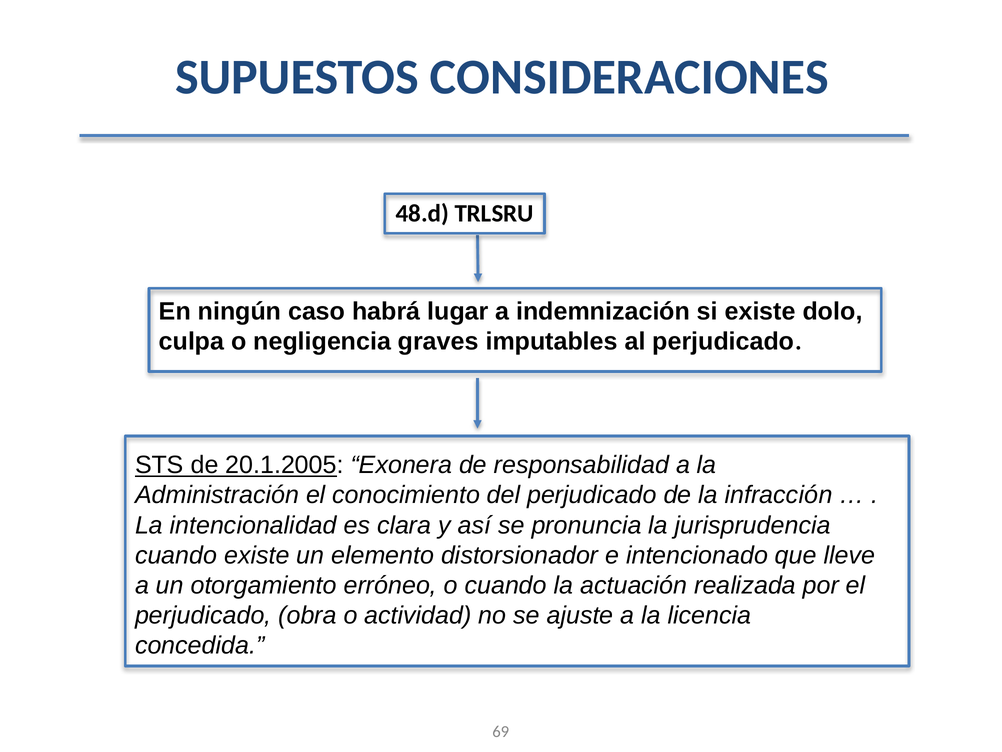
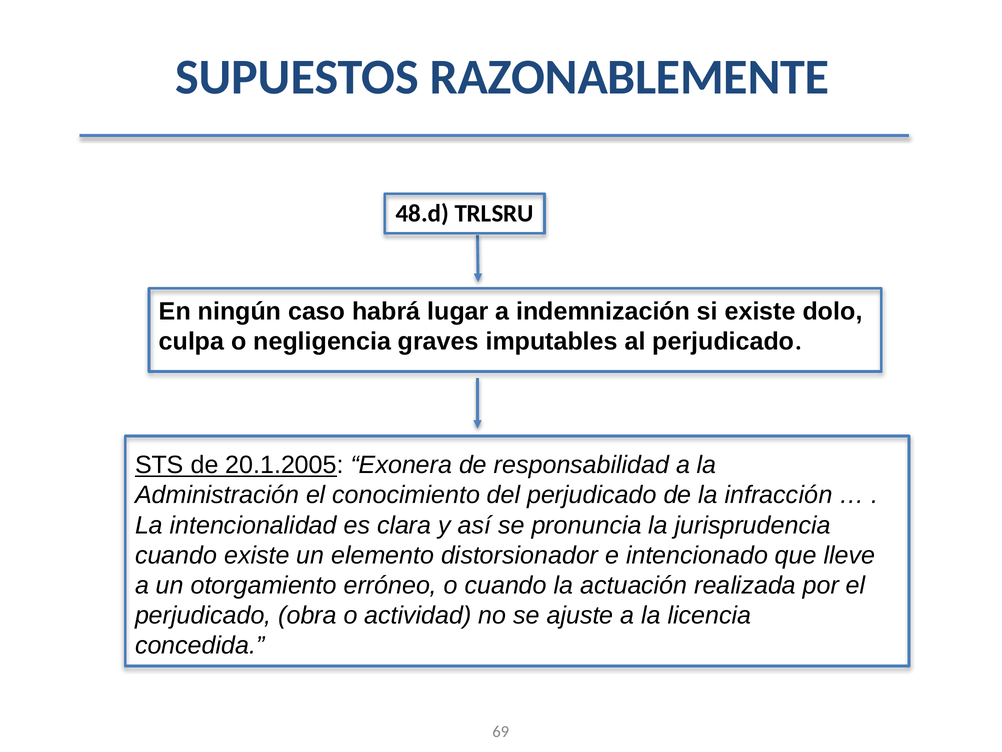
CONSIDERACIONES: CONSIDERACIONES -> RAZONABLEMENTE
